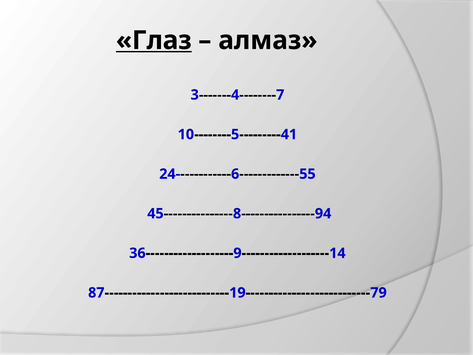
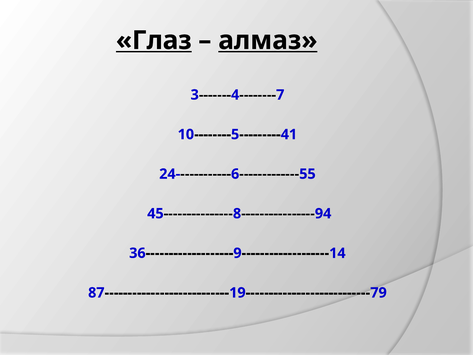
алмаз underline: none -> present
